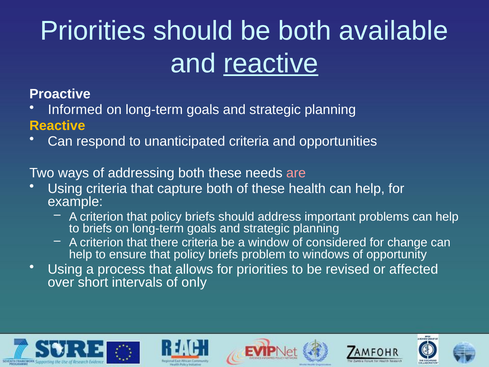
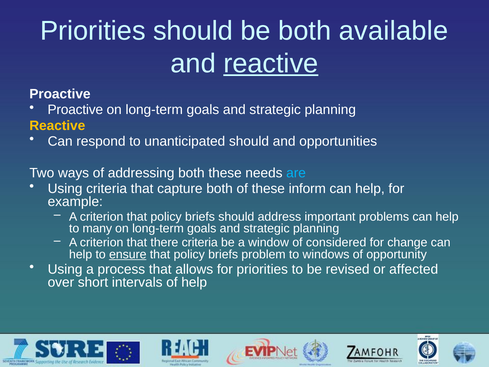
Informed at (75, 110): Informed -> Proactive
unanticipated criteria: criteria -> should
are colour: pink -> light blue
health: health -> inform
to briefs: briefs -> many
ensure underline: none -> present
of only: only -> help
